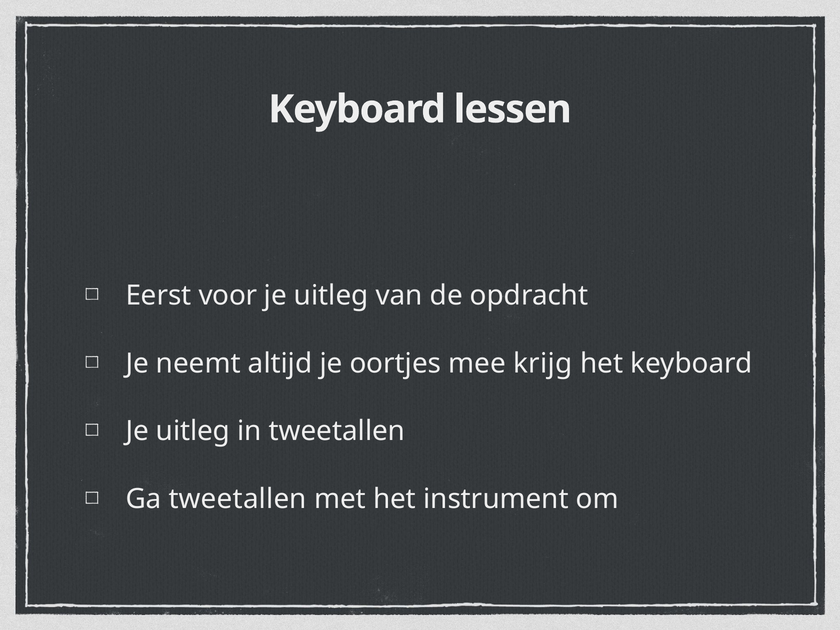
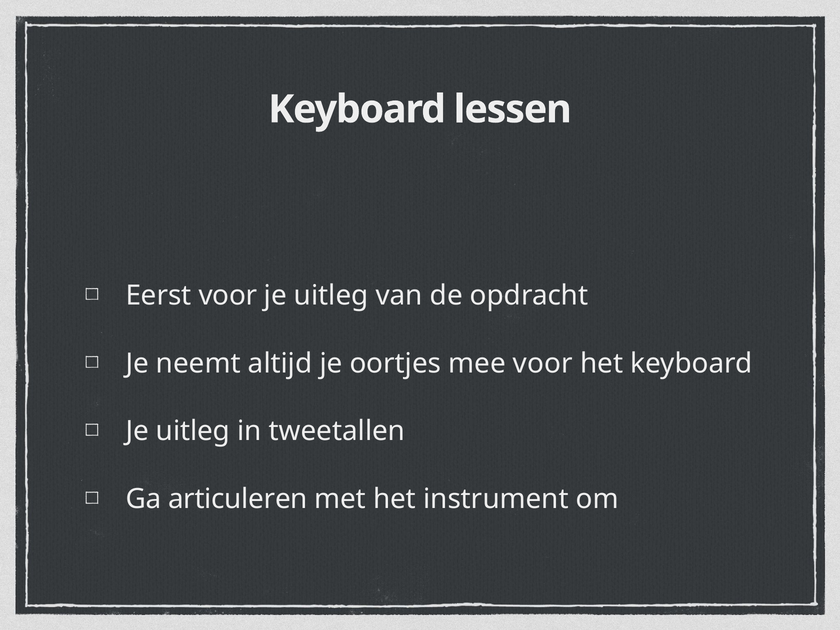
mee krijg: krijg -> voor
Ga tweetallen: tweetallen -> articuleren
